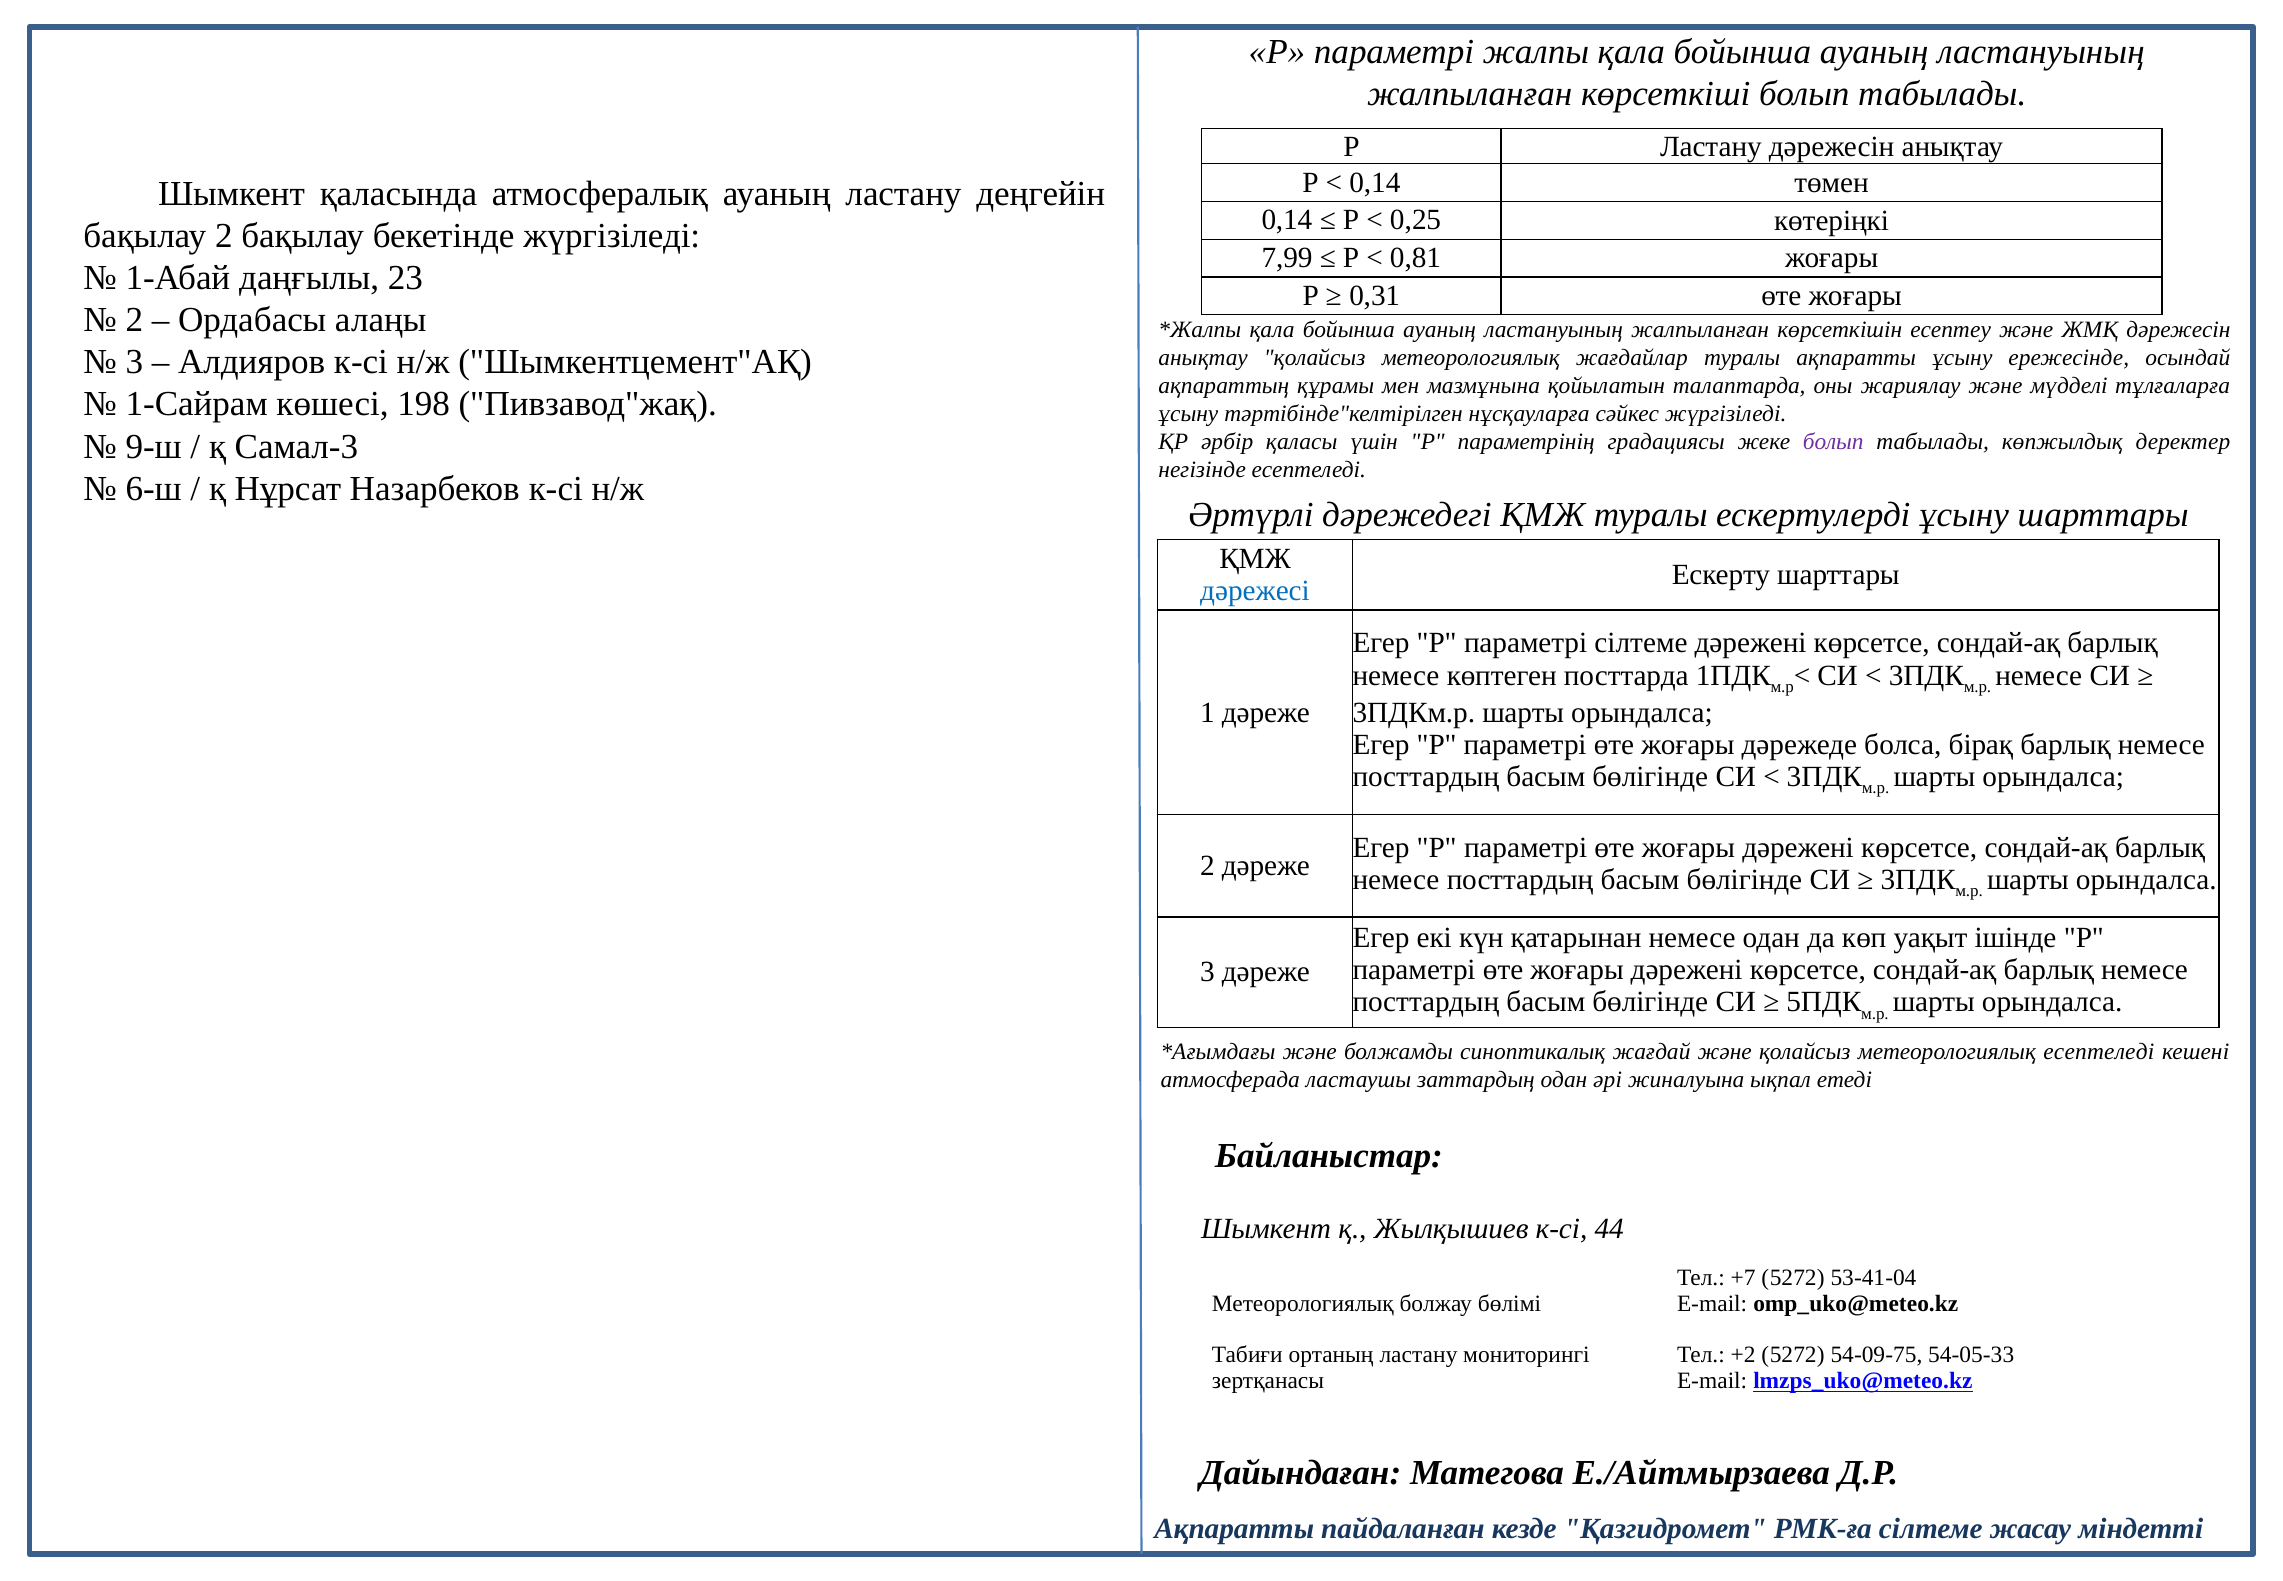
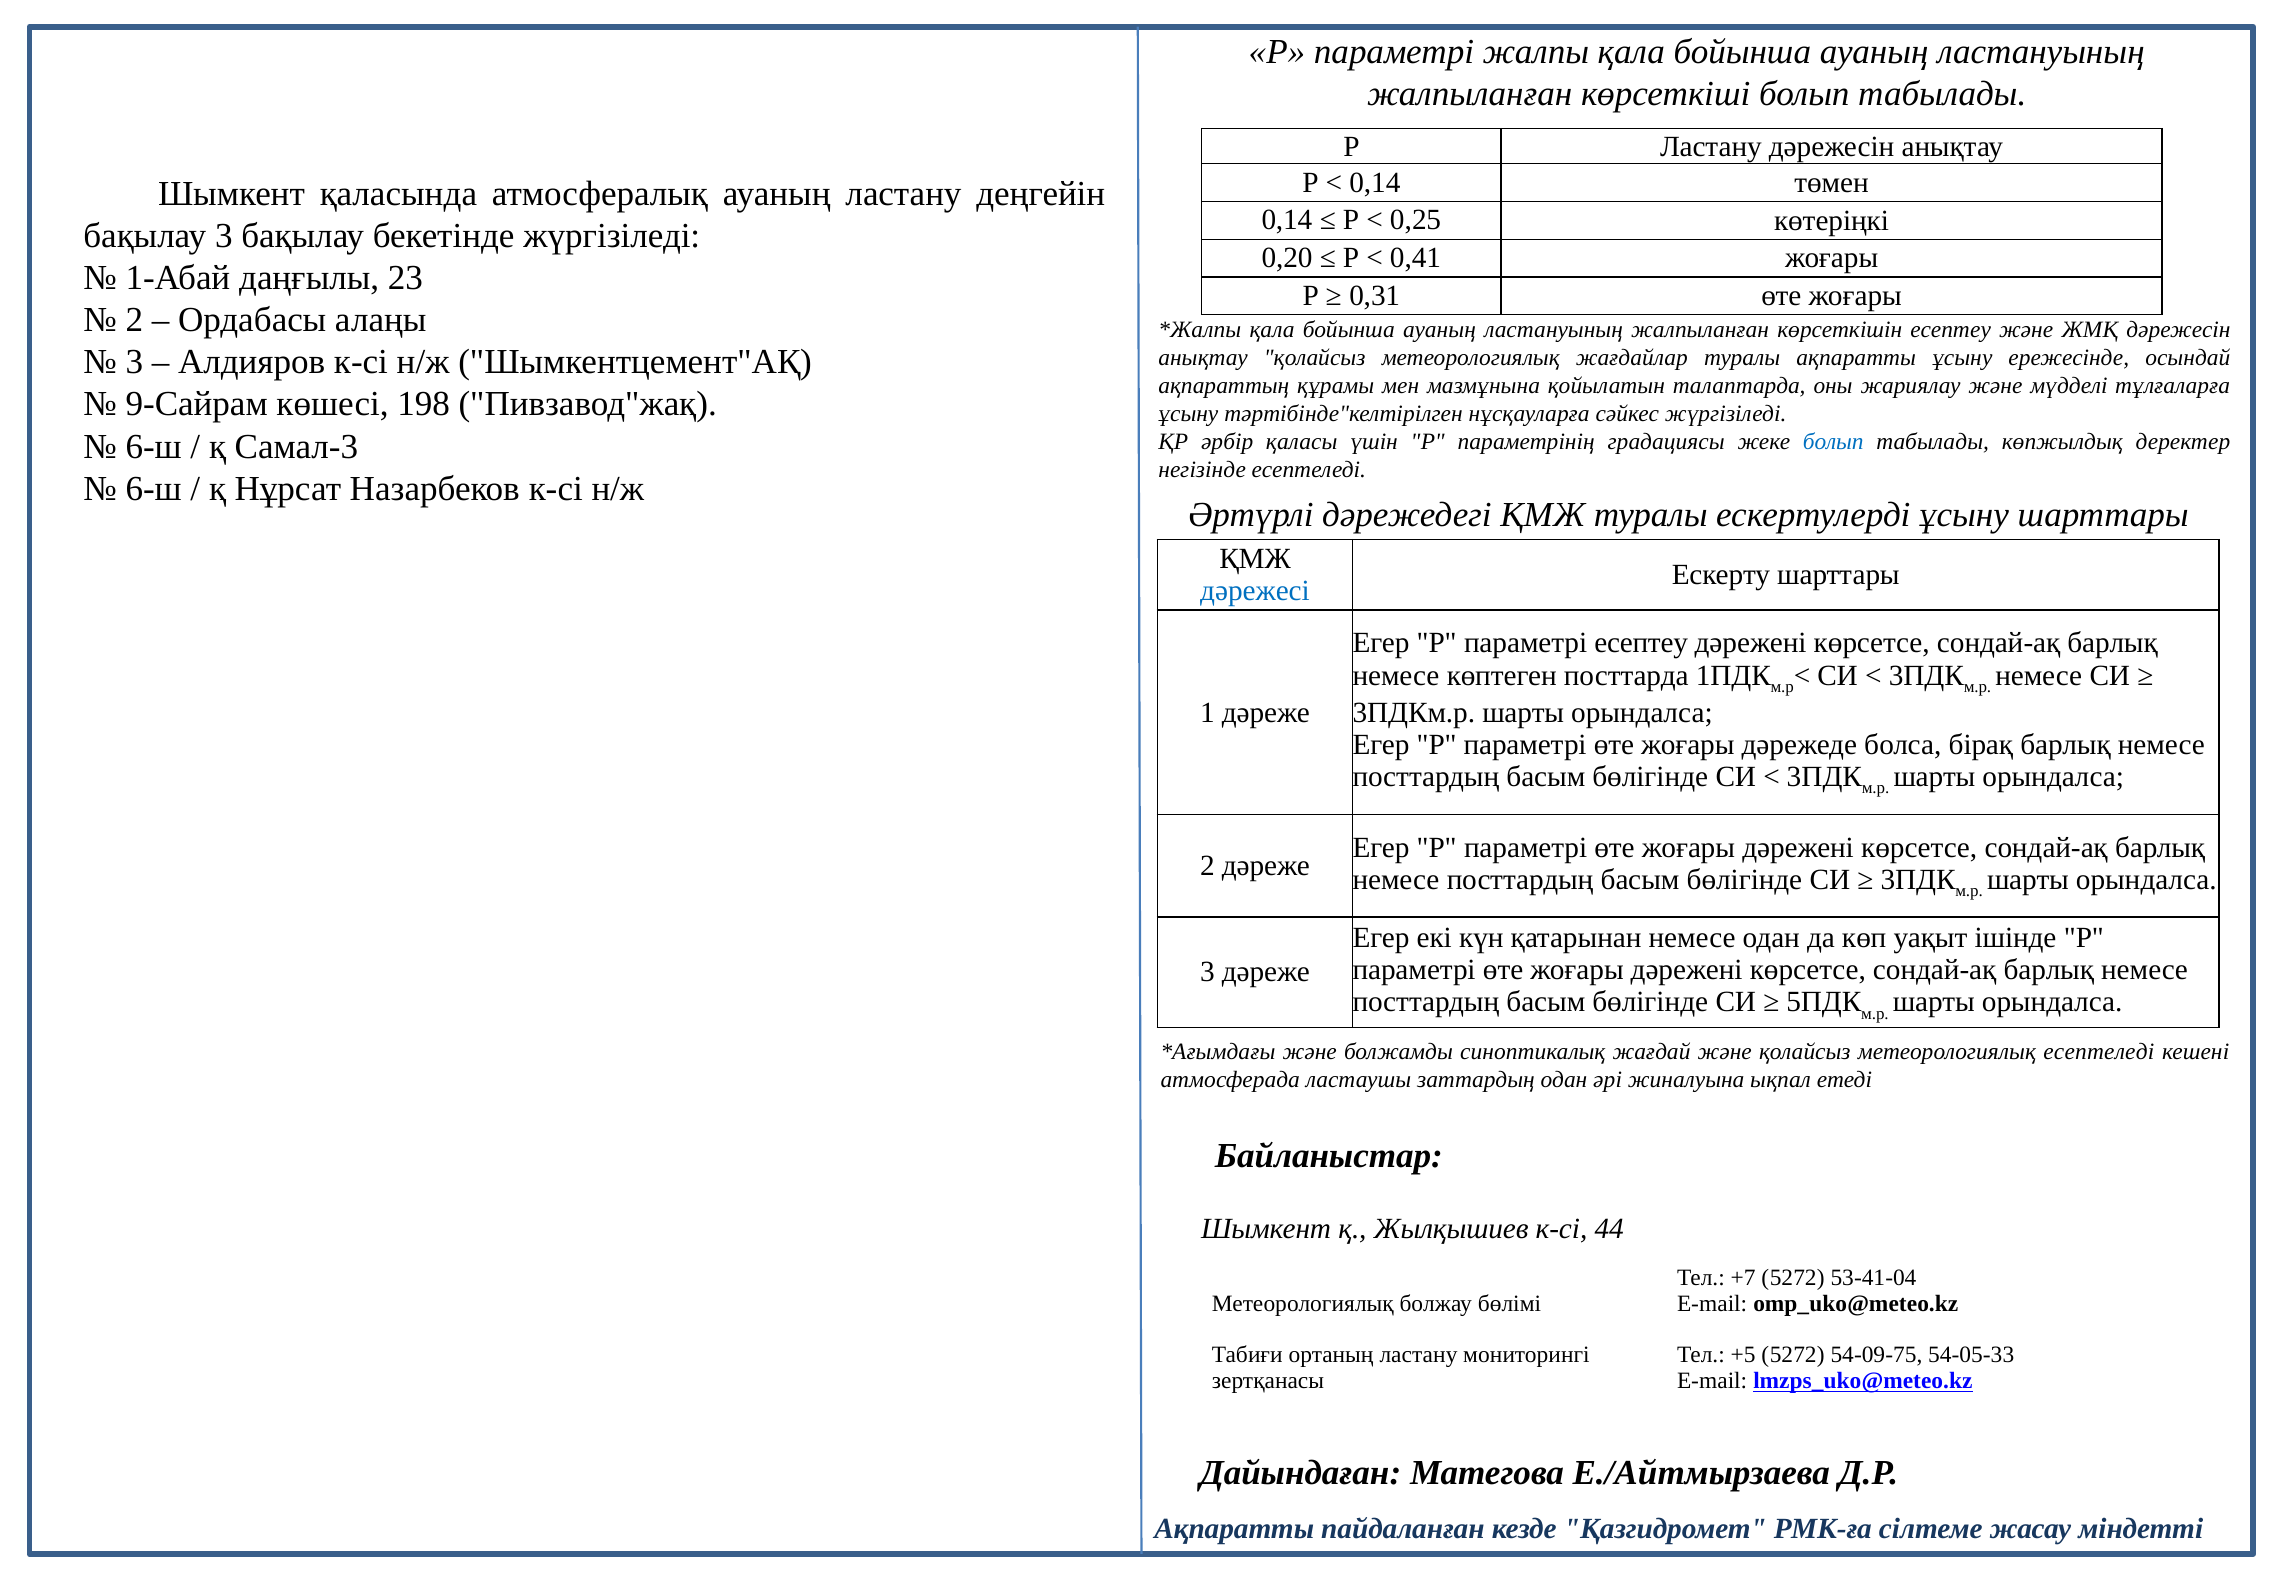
бақылау 2: 2 -> 3
7,99: 7,99 -> 0,20
0,81: 0,81 -> 0,41
1-Сайрам: 1-Сайрам -> 9-Сайрам
9-ш at (154, 446): 9-ш -> 6-ш
болып at (1833, 442) colour: purple -> blue
параметрі сілтеме: сілтеме -> есептеу
+2: +2 -> +5
